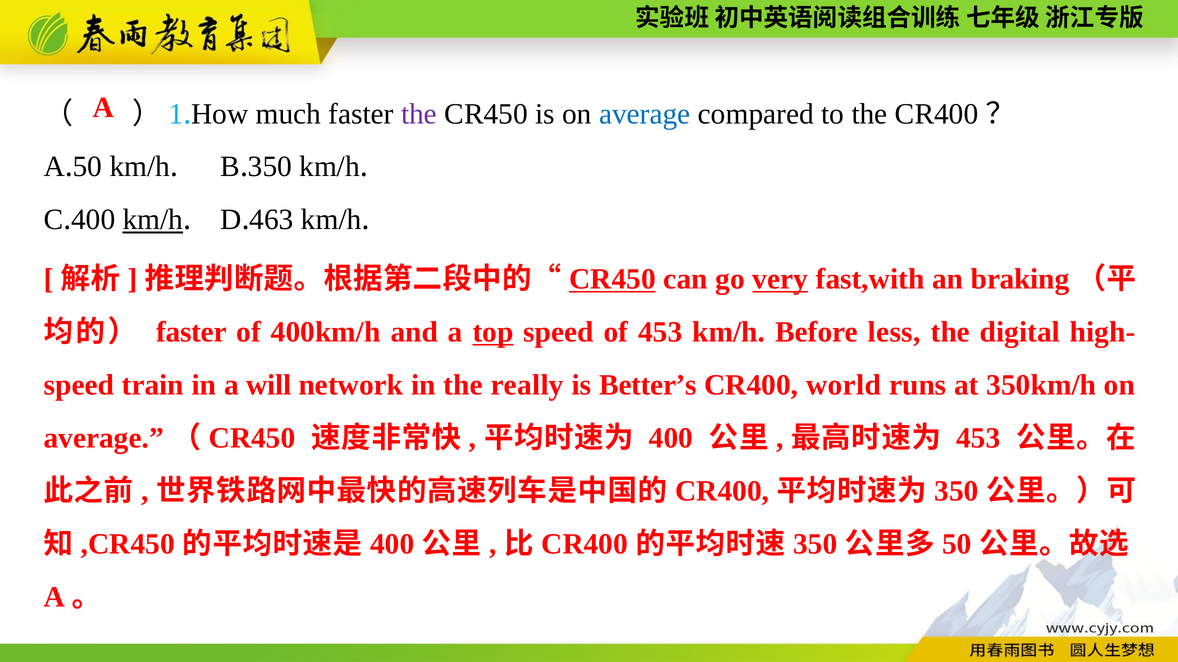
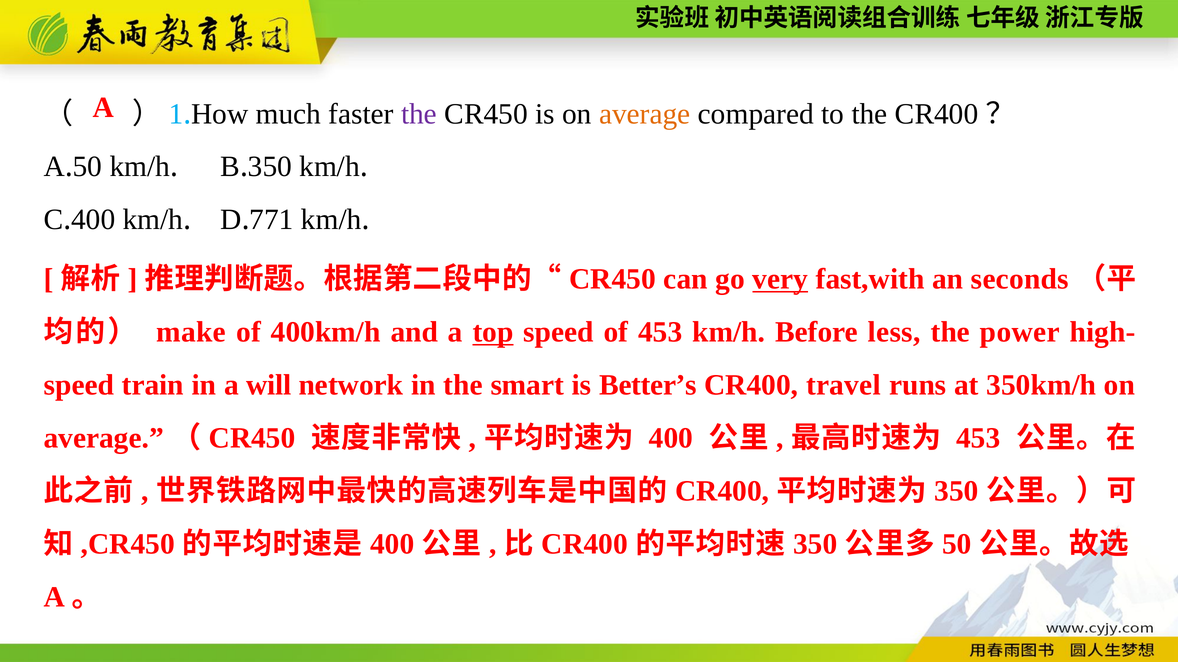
average at (645, 114) colour: blue -> orange
km/h at (153, 220) underline: present -> none
463: 463 -> 771
CR450 at (612, 279) underline: present -> none
braking: braking -> seconds
faster at (191, 332): faster -> make
digital: digital -> power
really: really -> smart
world: world -> travel
